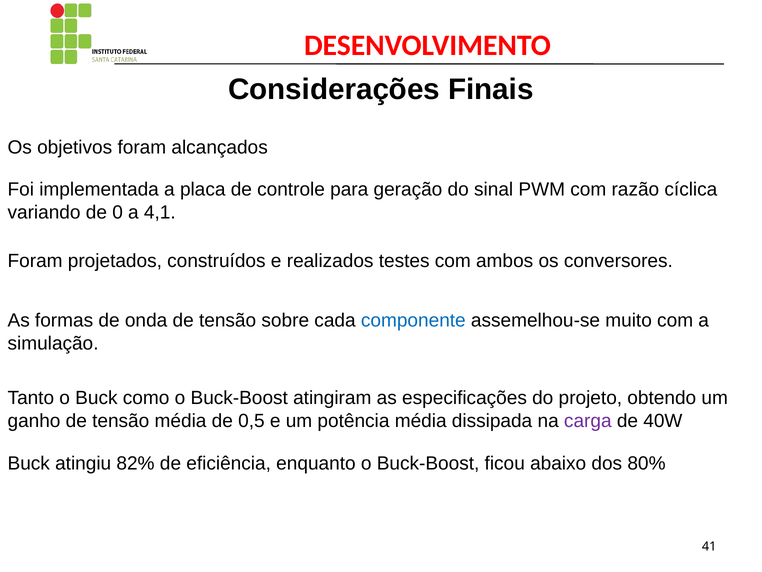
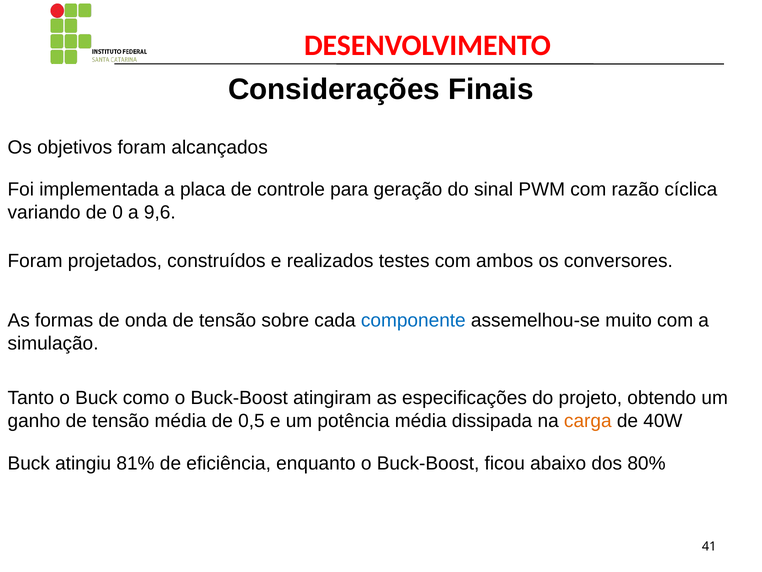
4,1: 4,1 -> 9,6
carga colour: purple -> orange
82%: 82% -> 81%
